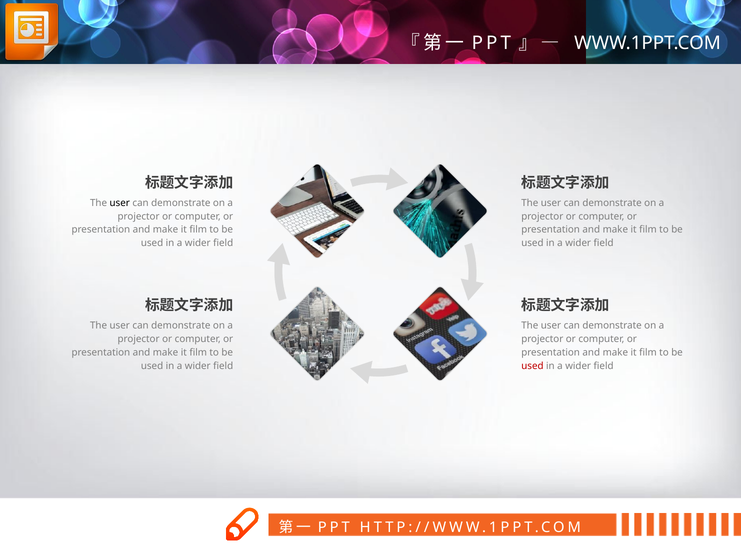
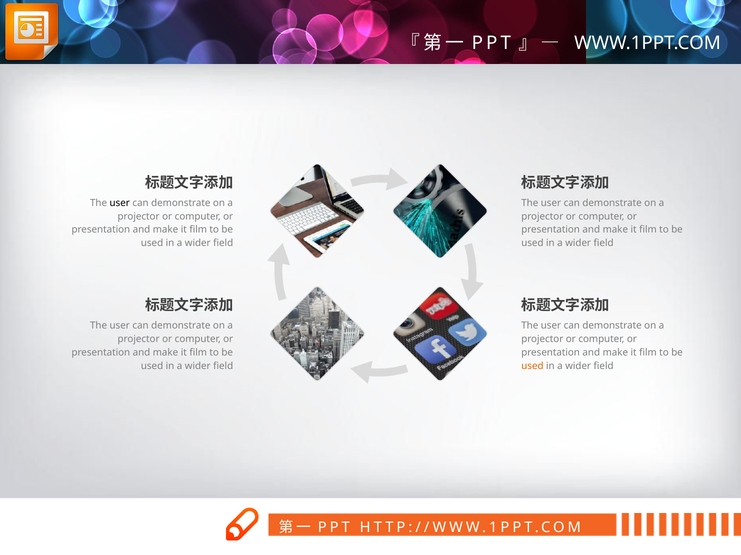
used at (532, 366) colour: red -> orange
